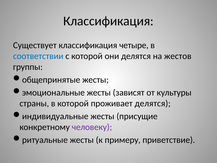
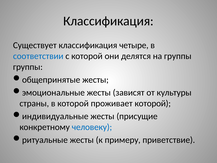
на жестов: жестов -> группы
проживает делятся: делятся -> которой
человеку colour: purple -> blue
